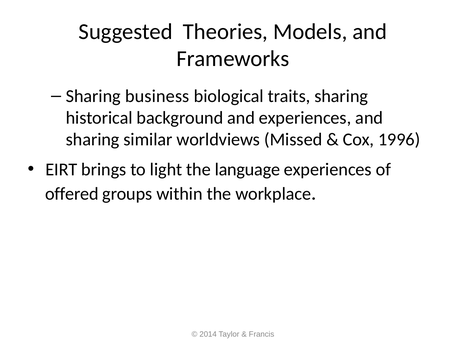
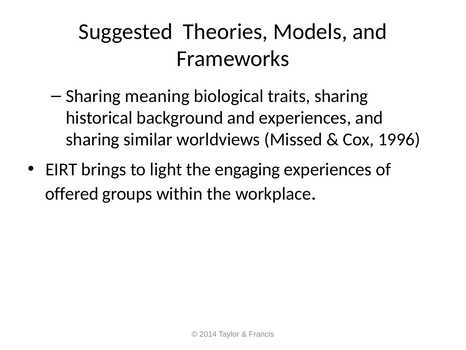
business: business -> meaning
language: language -> engaging
